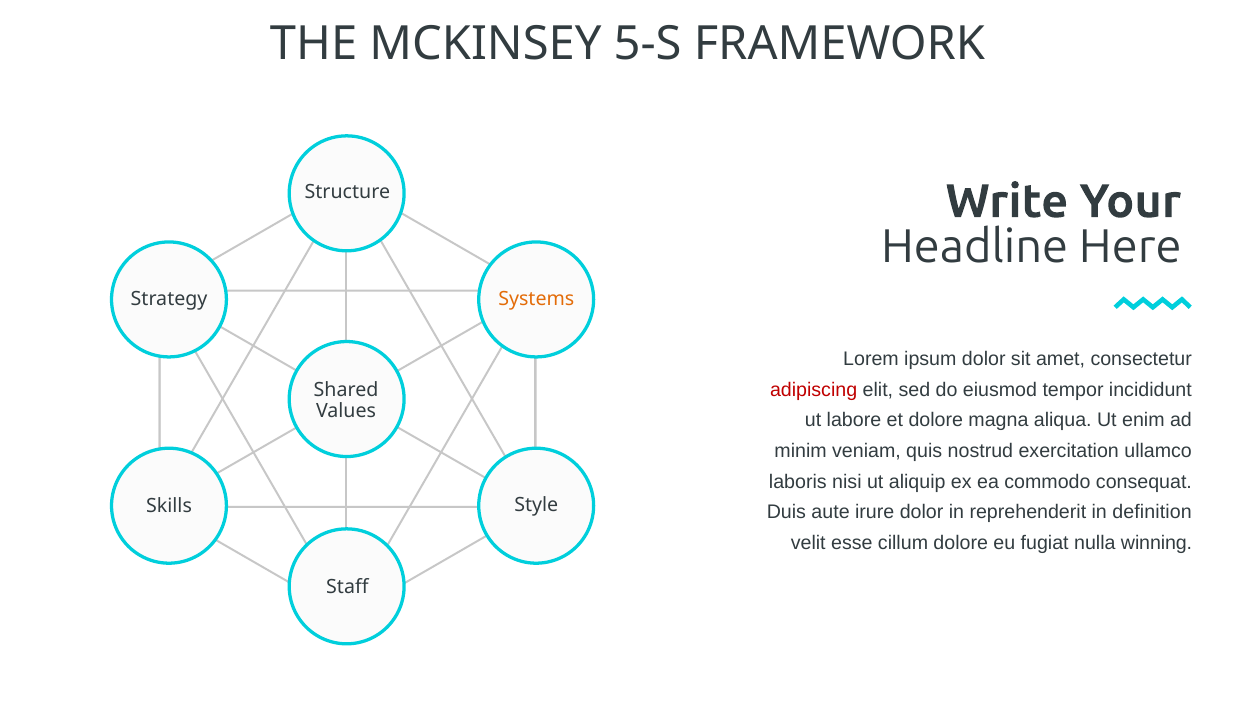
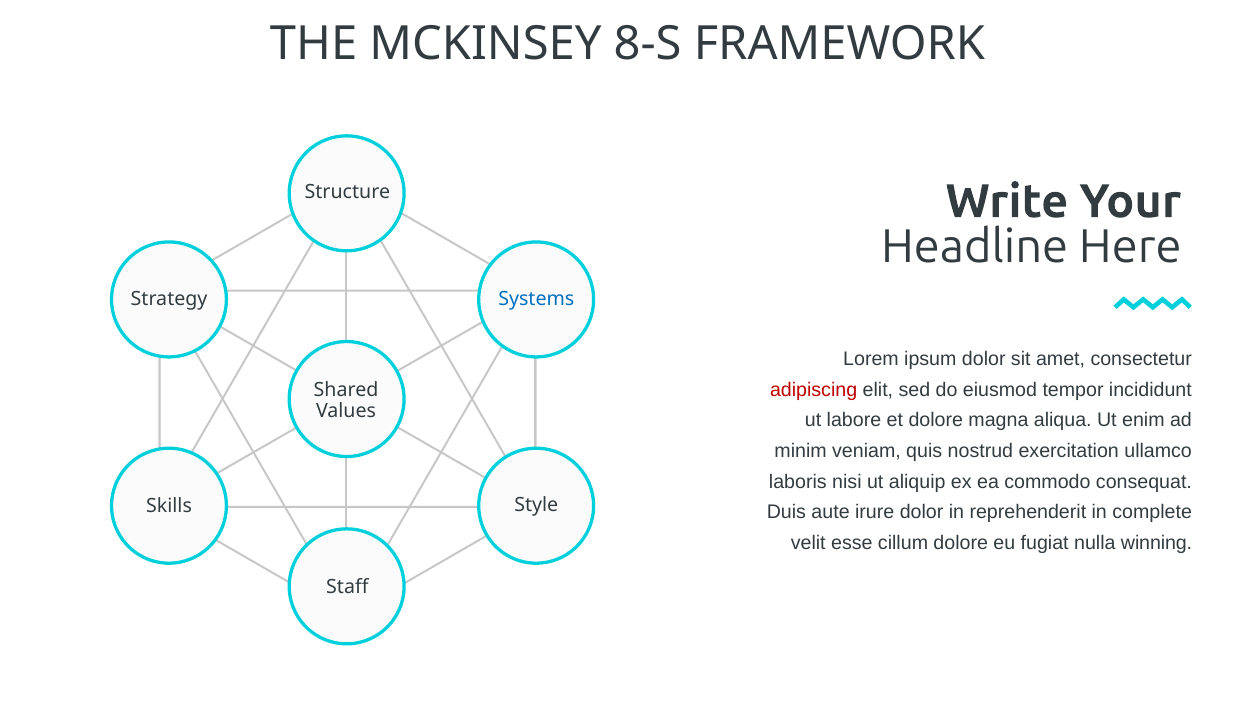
5-S: 5-S -> 8-S
Systems colour: orange -> blue
definition: definition -> complete
